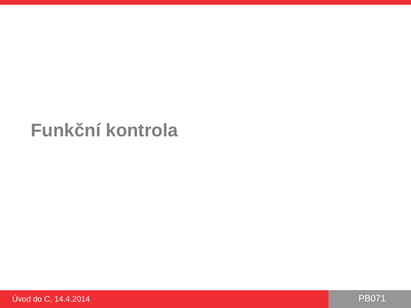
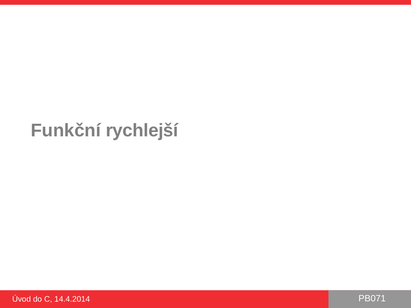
kontrola: kontrola -> rychlejší
